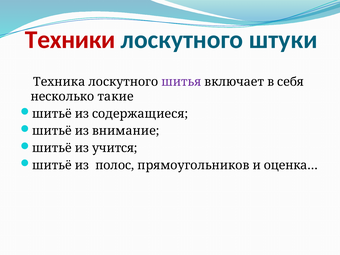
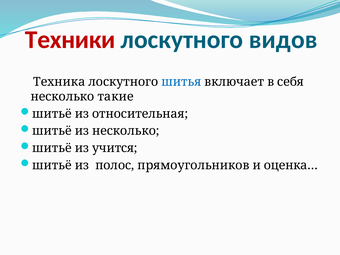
штуки: штуки -> видов
шитья colour: purple -> blue
содержащиеся: содержащиеся -> относительная
из внимание: внимание -> несколько
